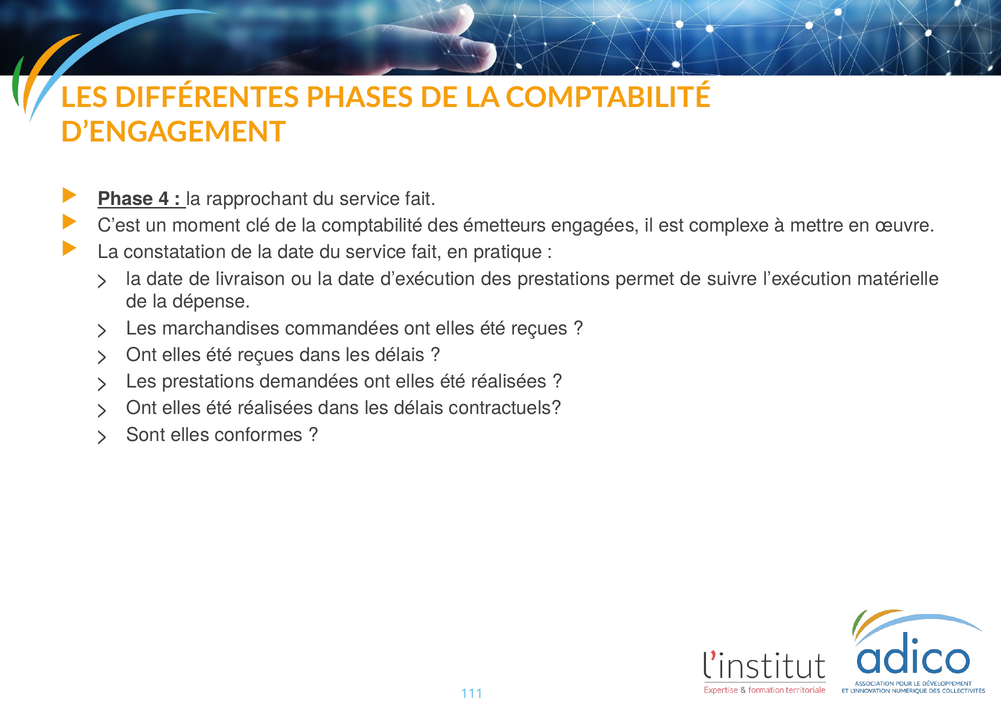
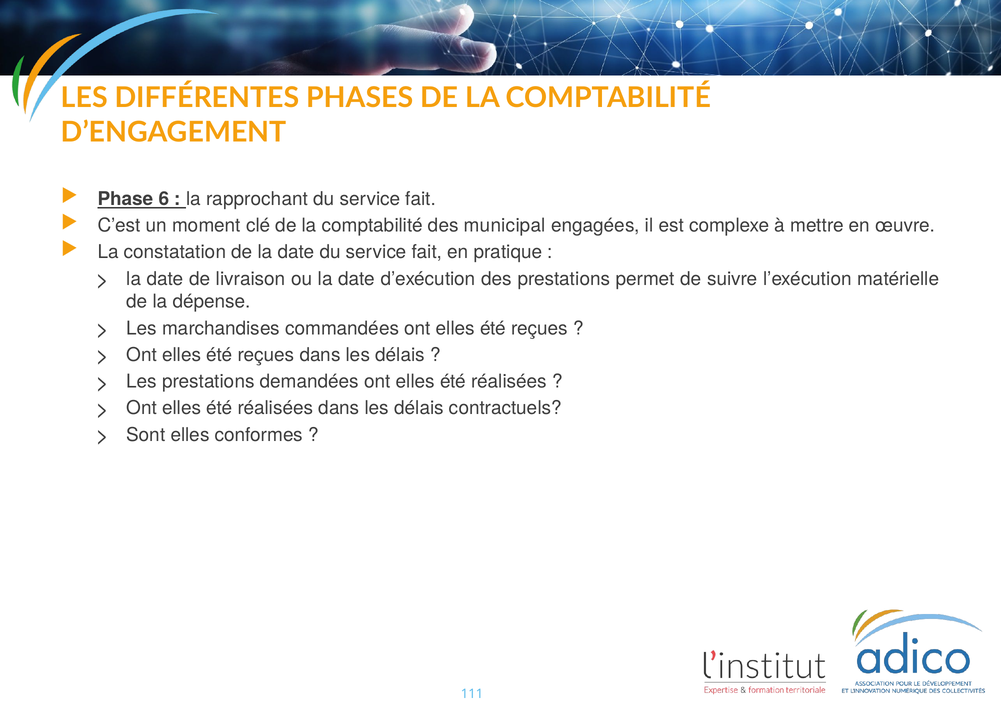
4: 4 -> 6
émetteurs: émetteurs -> municipal
